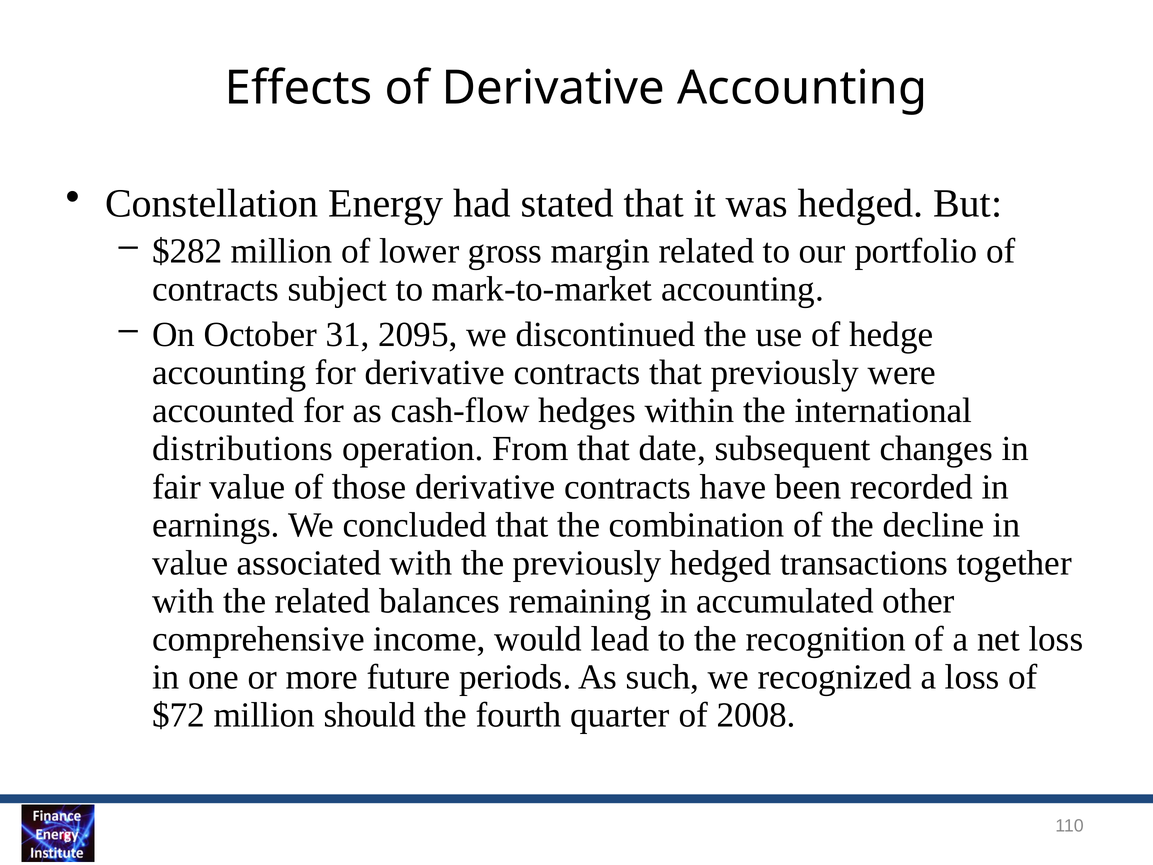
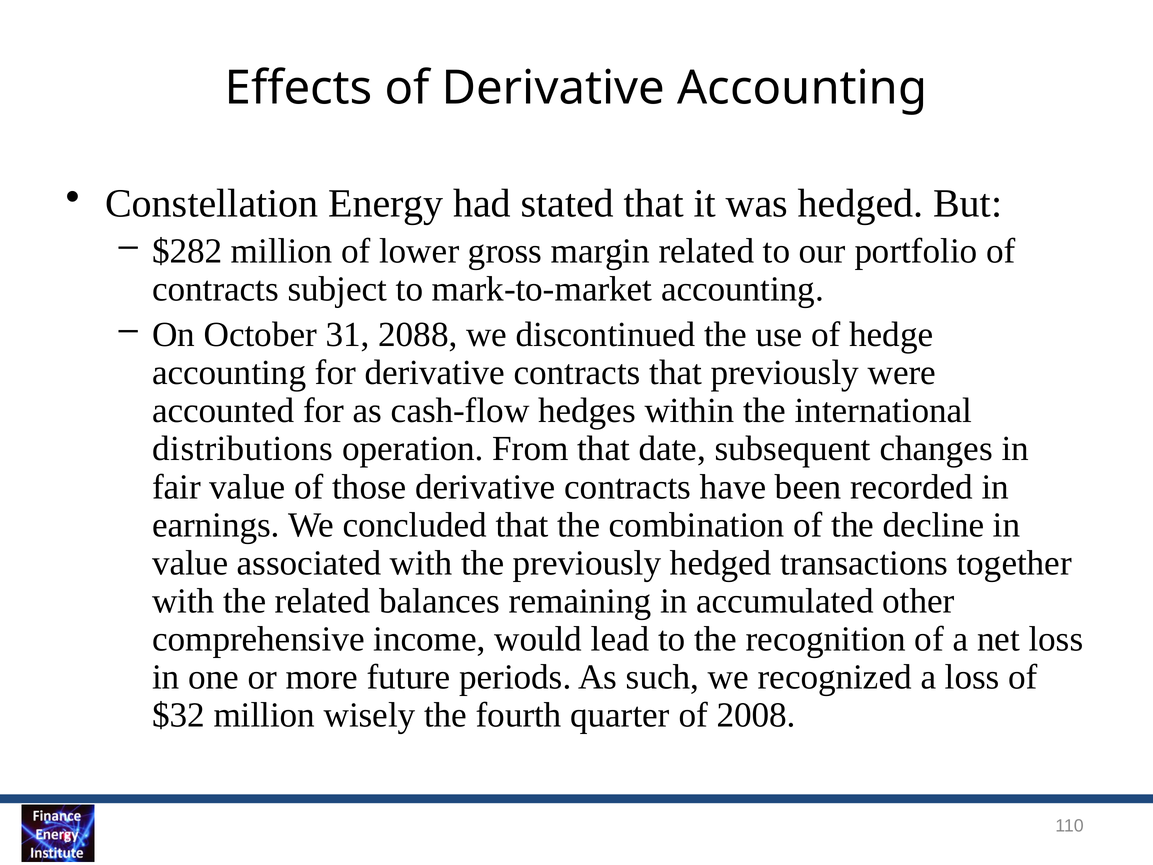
2095: 2095 -> 2088
$72: $72 -> $32
should: should -> wisely
